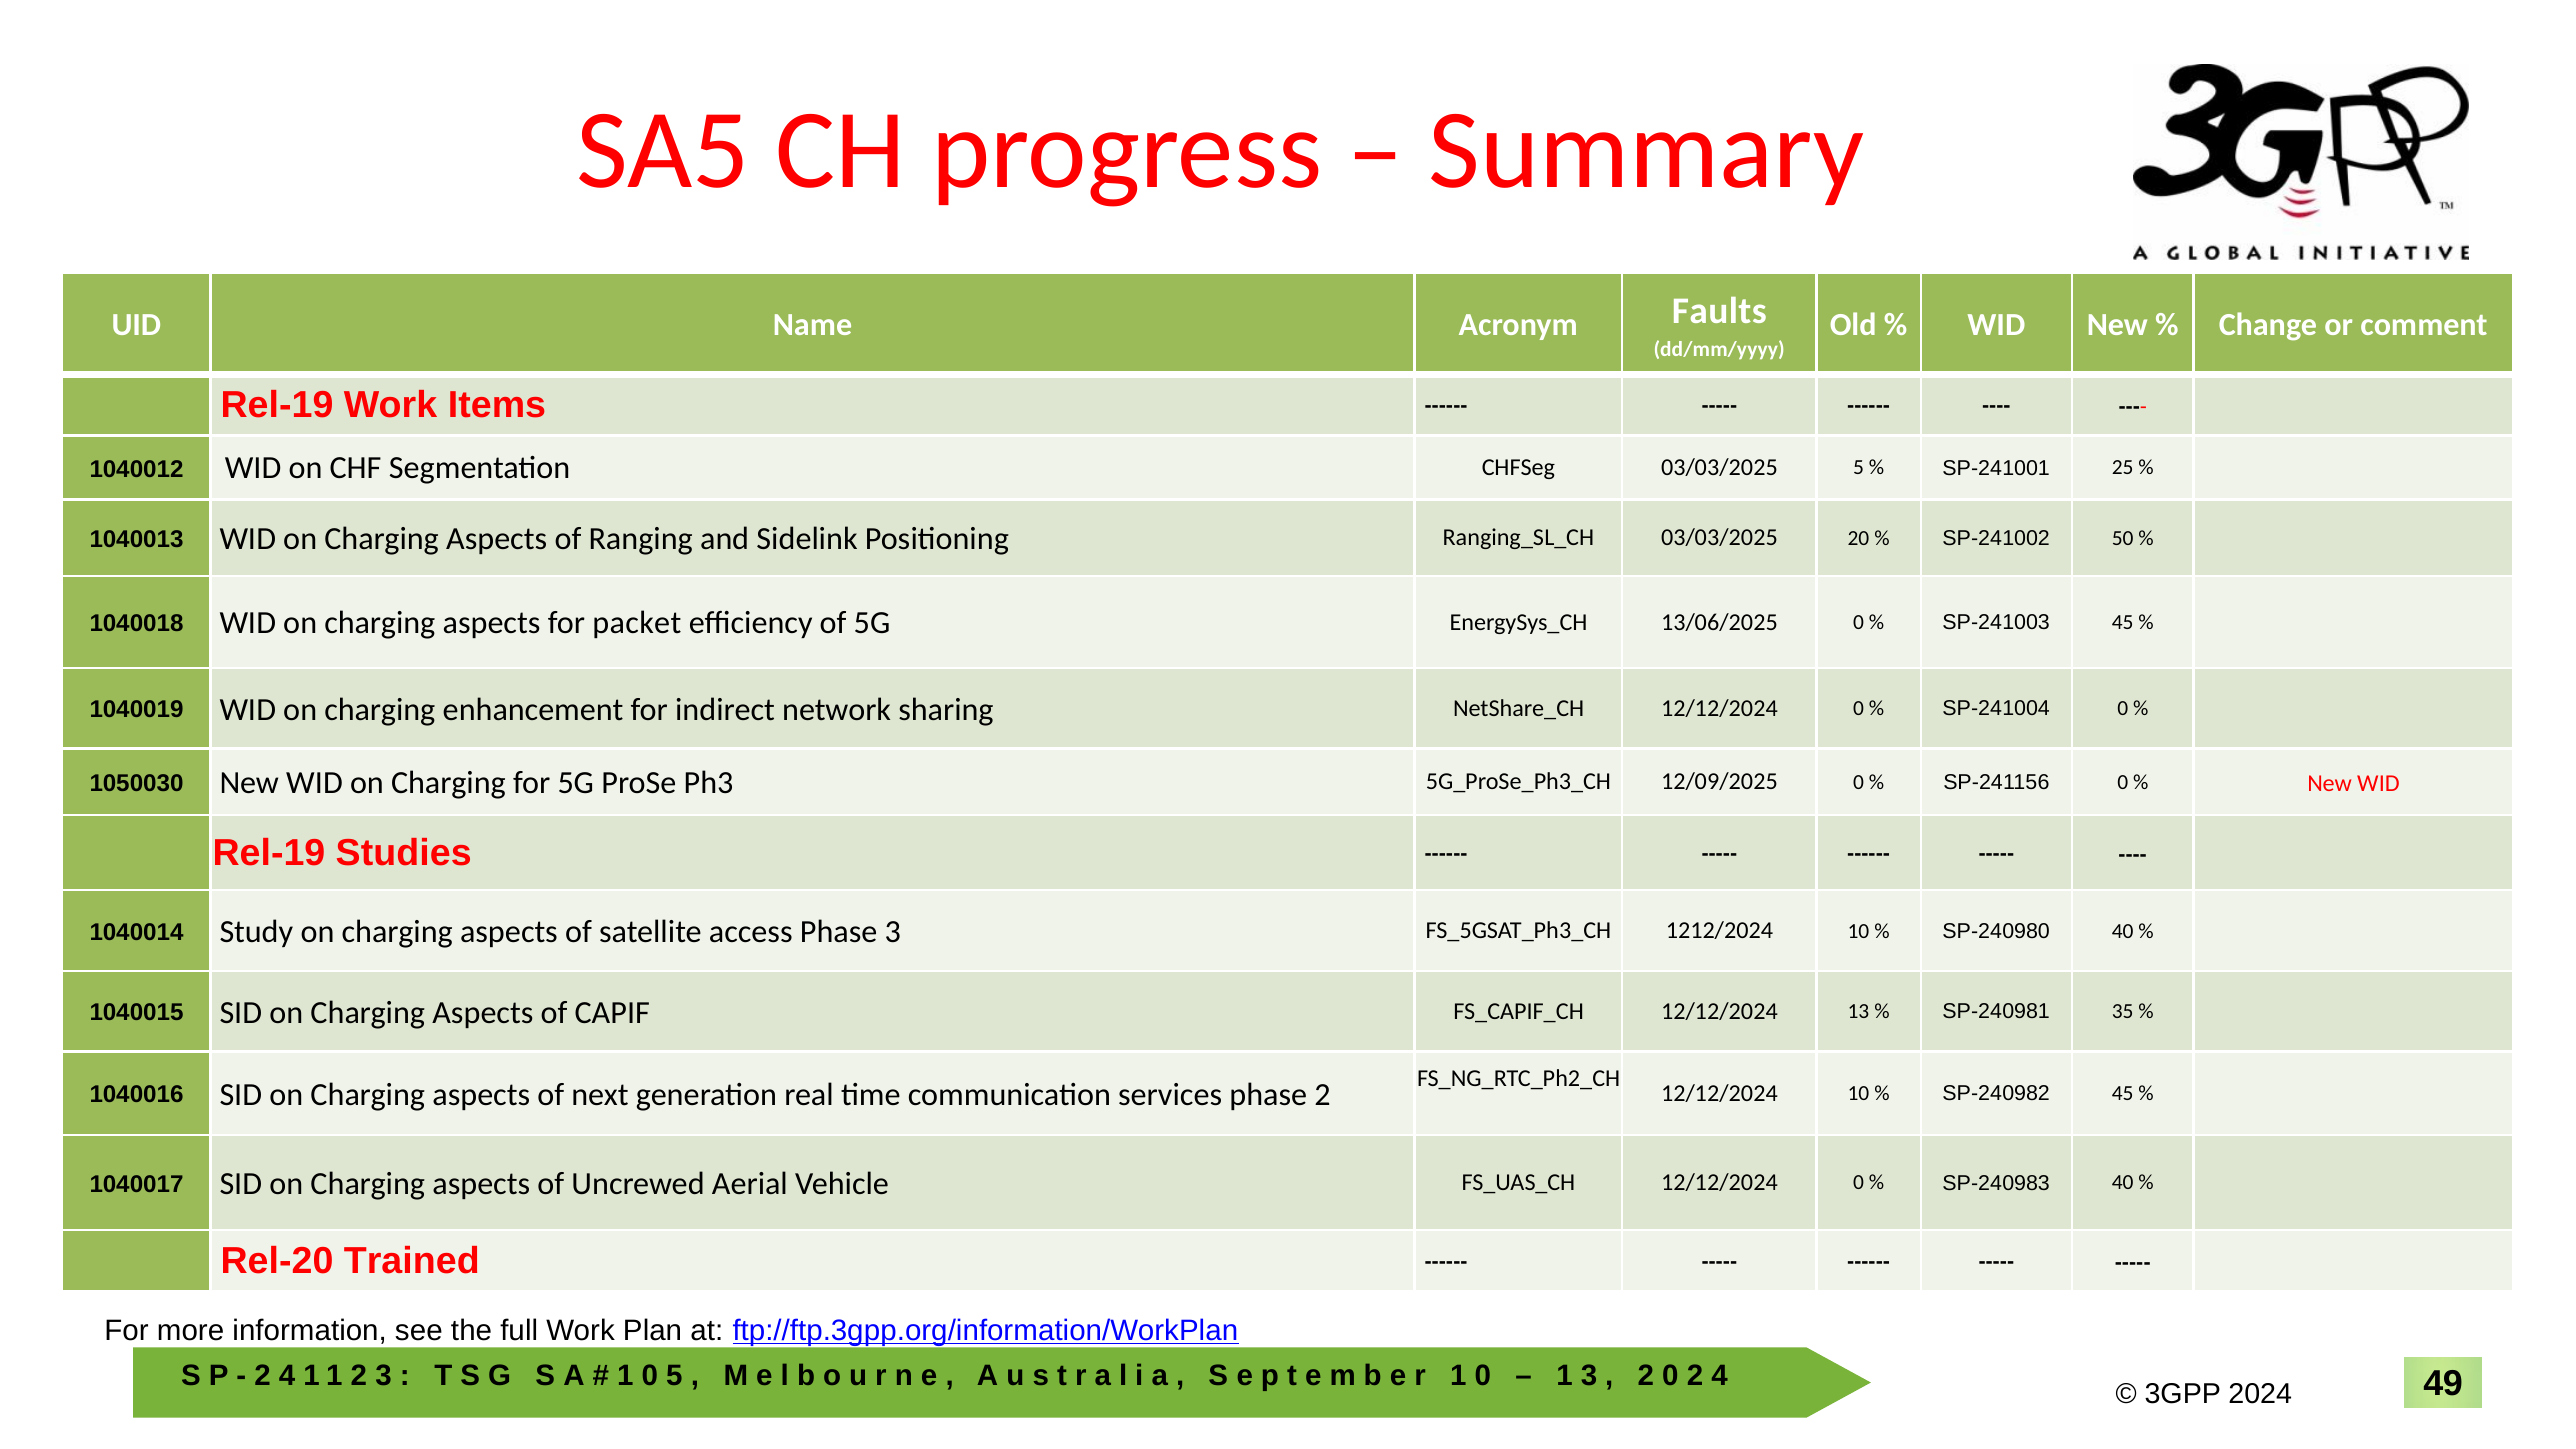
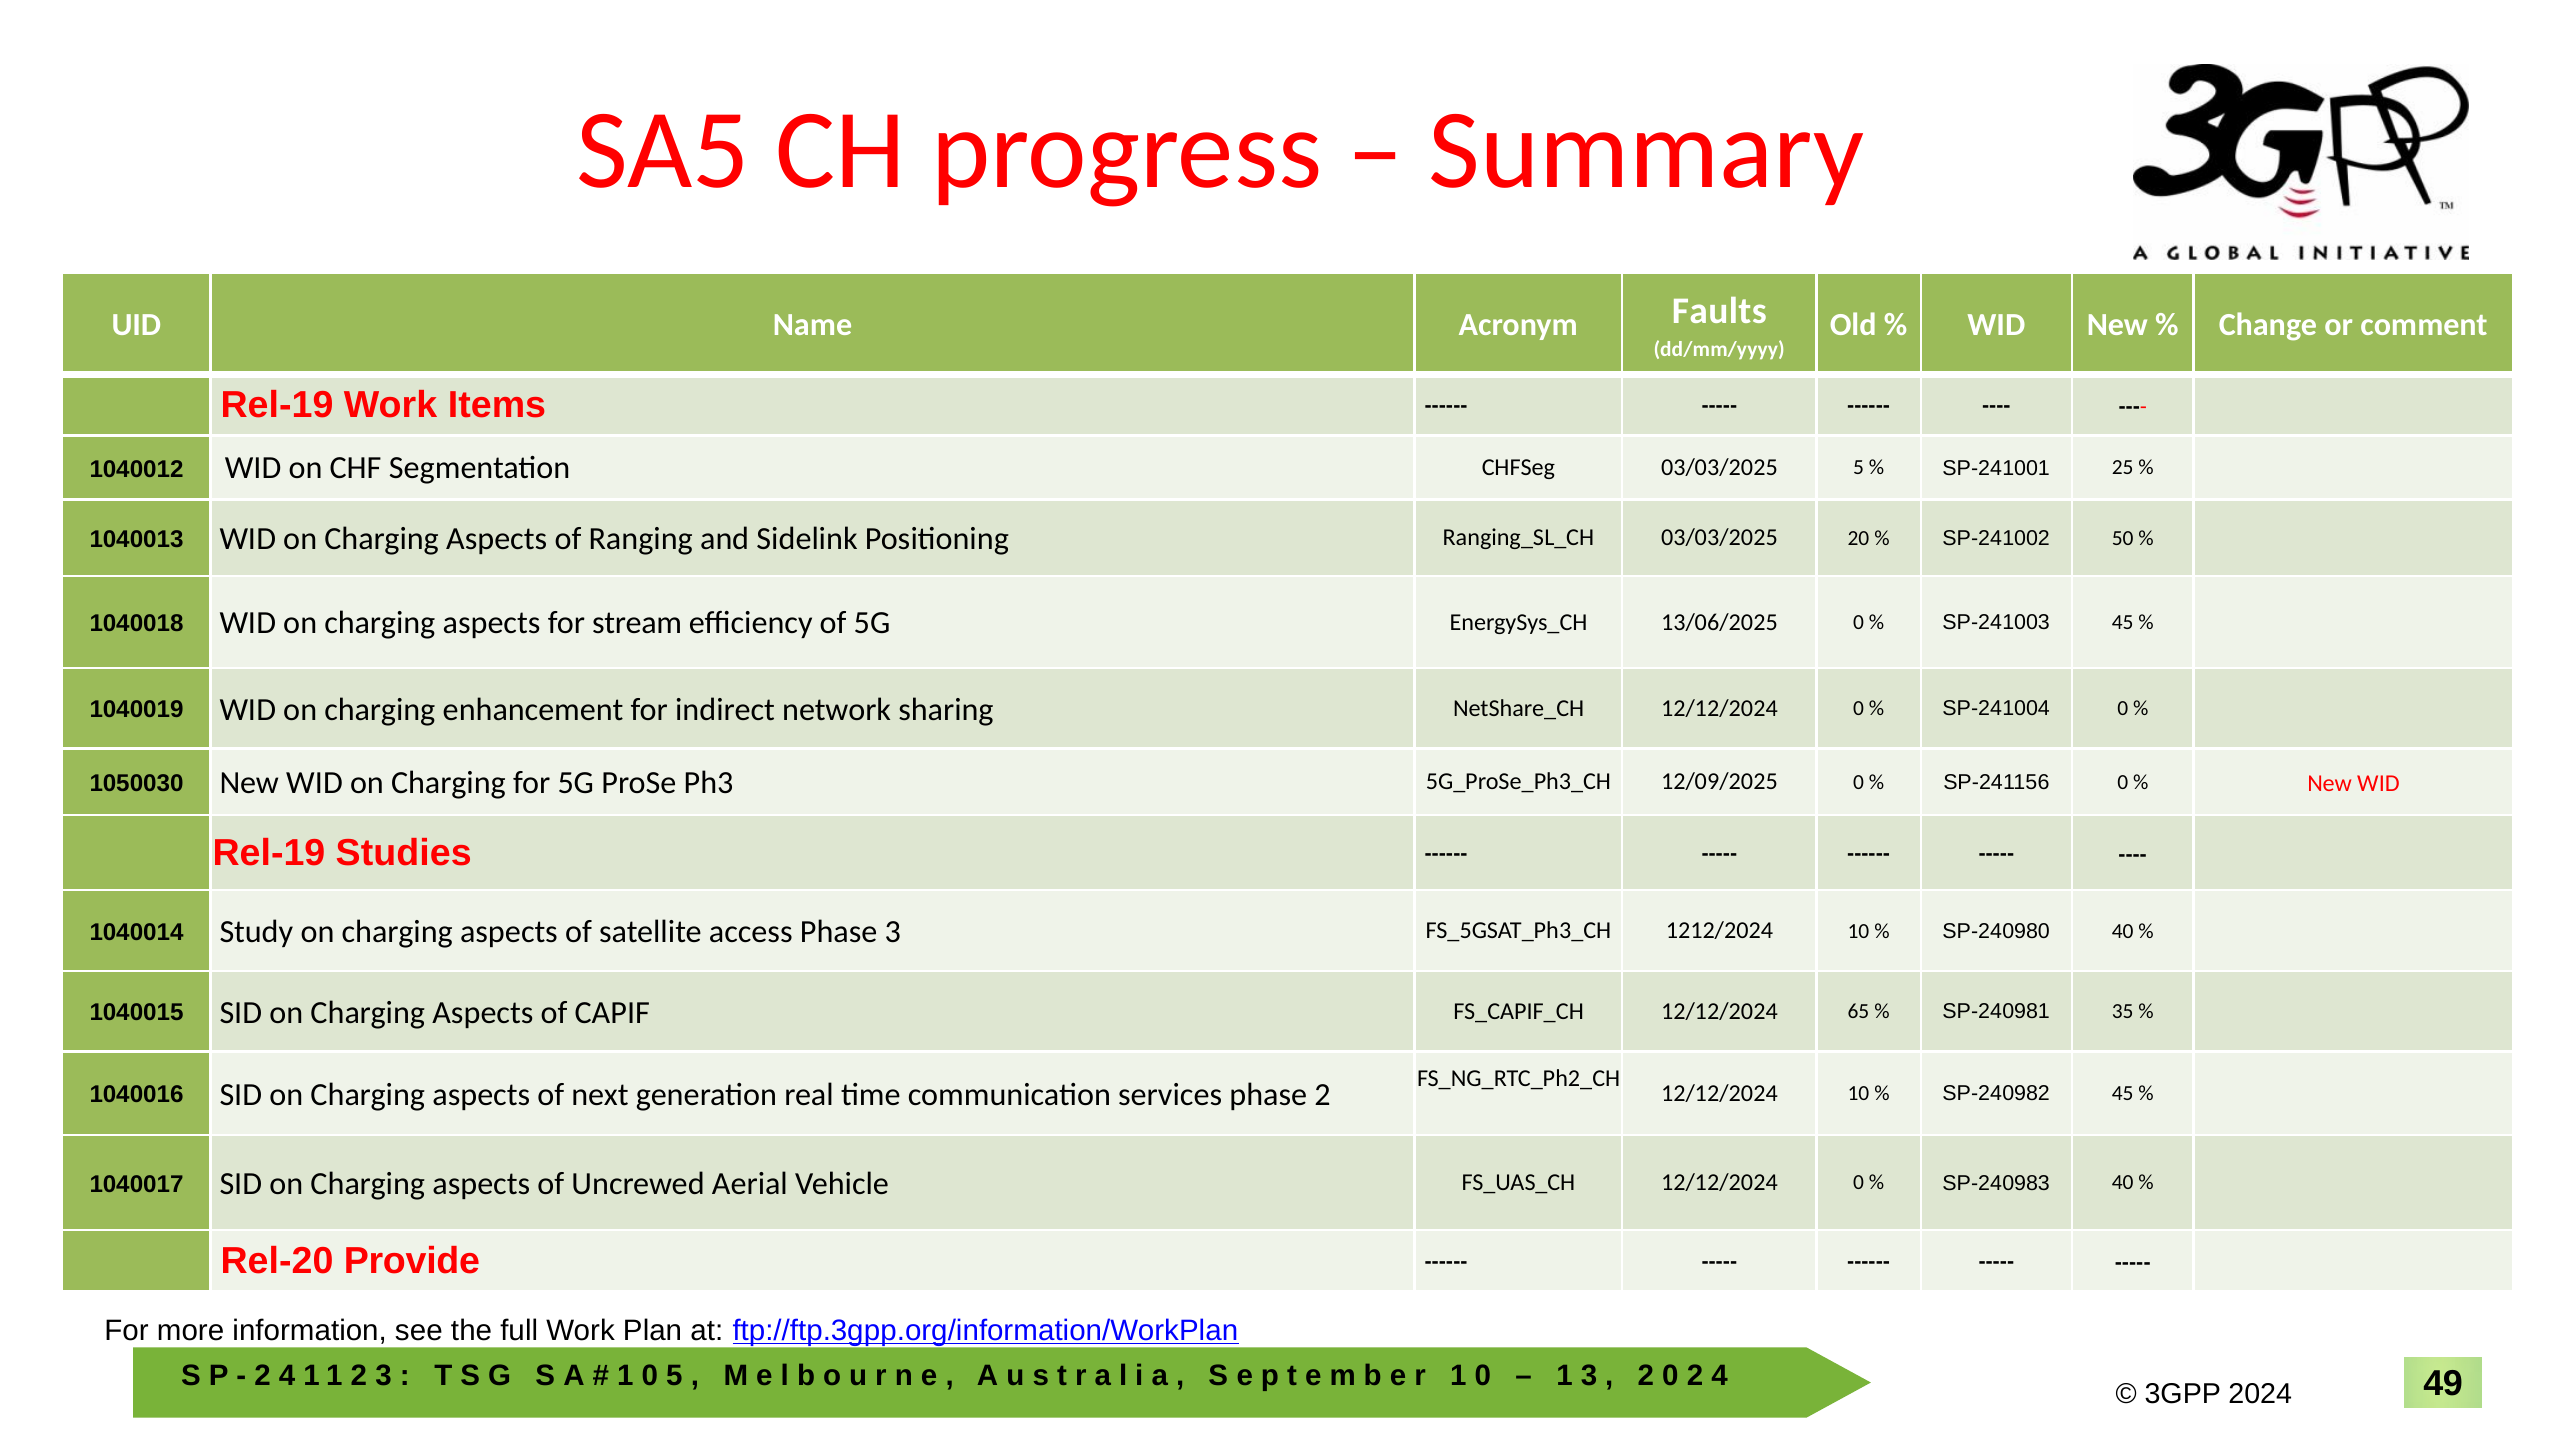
packet: packet -> stream
13: 13 -> 65
Trained: Trained -> Provide
